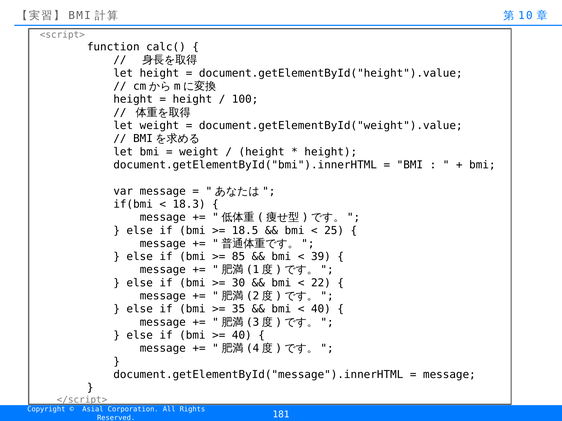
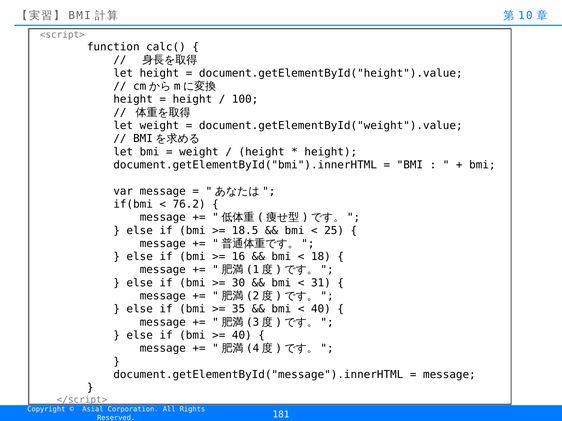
18.3: 18.3 -> 76.2
85: 85 -> 16
39: 39 -> 18
22: 22 -> 31
